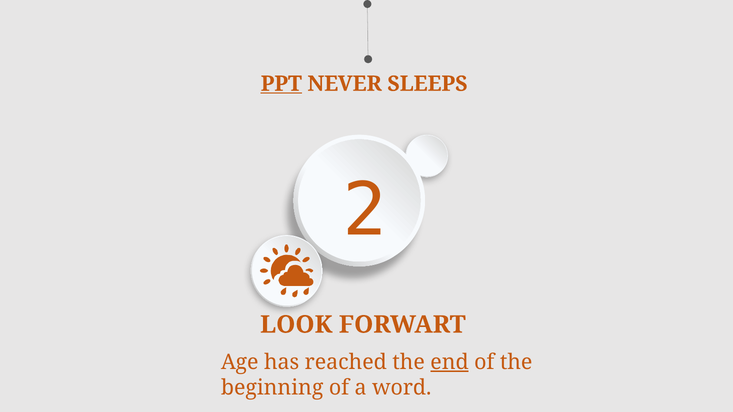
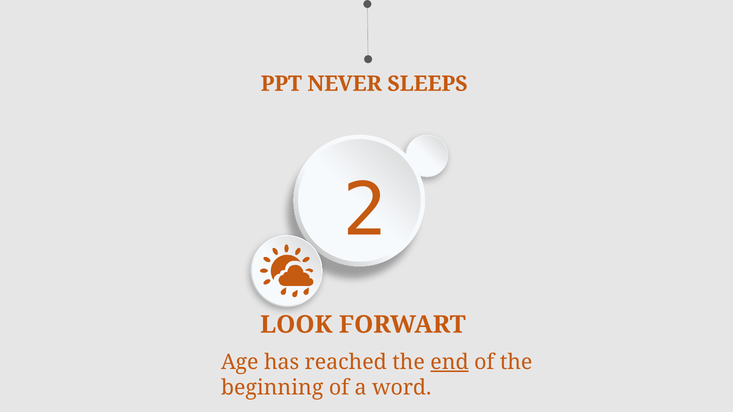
PPT underline: present -> none
